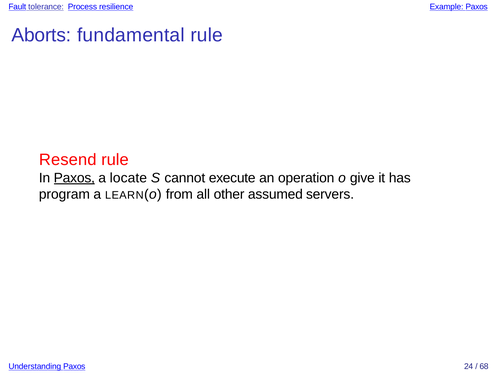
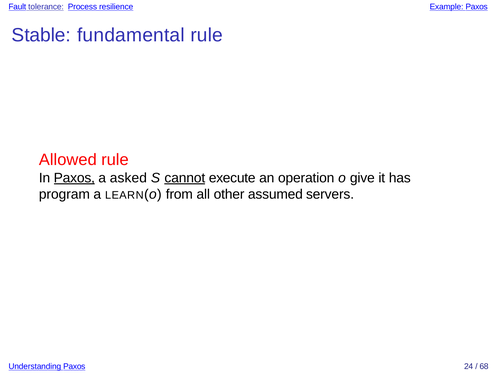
Aborts: Aborts -> Stable
Resend: Resend -> Allowed
locate: locate -> asked
cannot underline: none -> present
